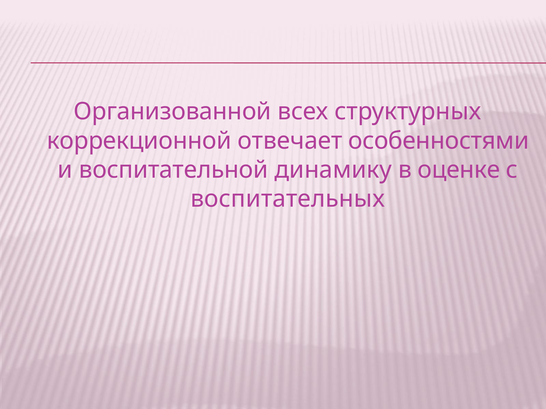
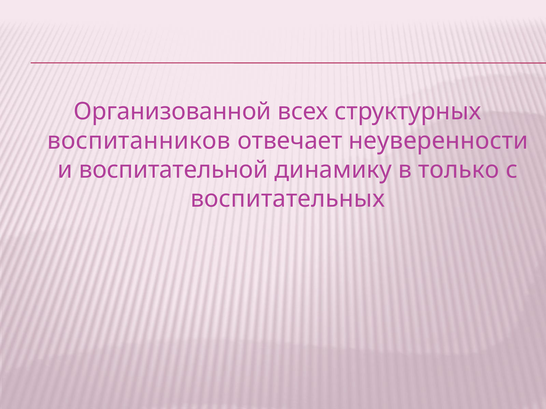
коррекционной: коррекционной -> воспитанников
особенностями: особенностями -> неуверенности
оценке: оценке -> только
